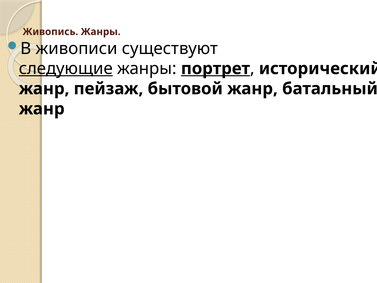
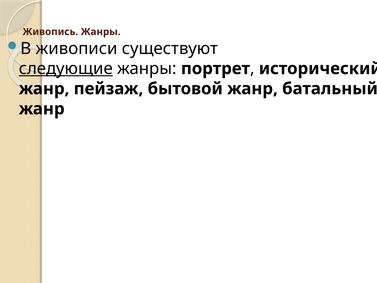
портрет underline: present -> none
